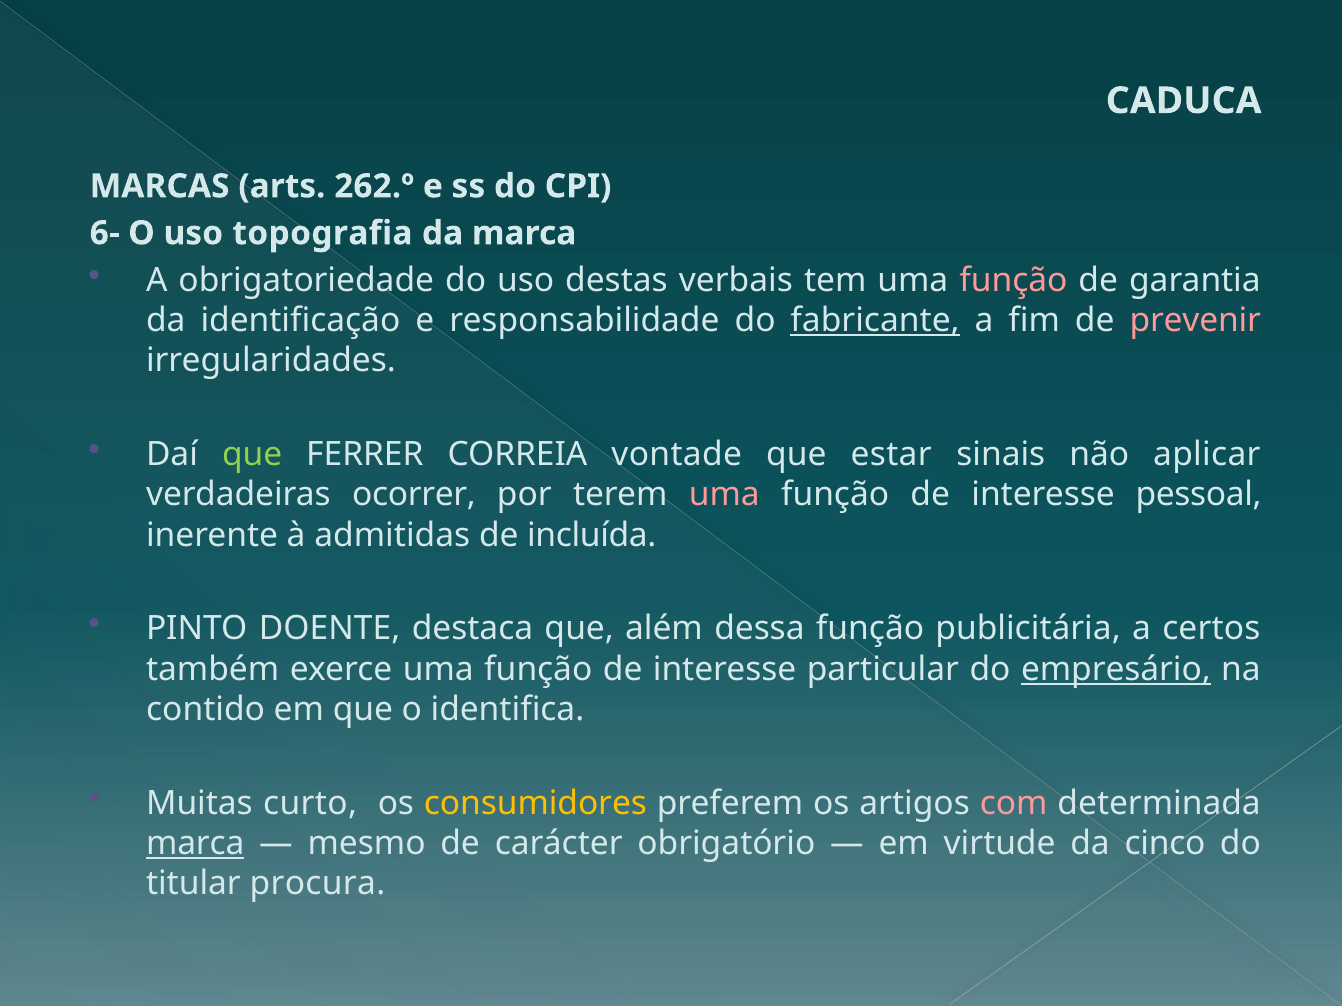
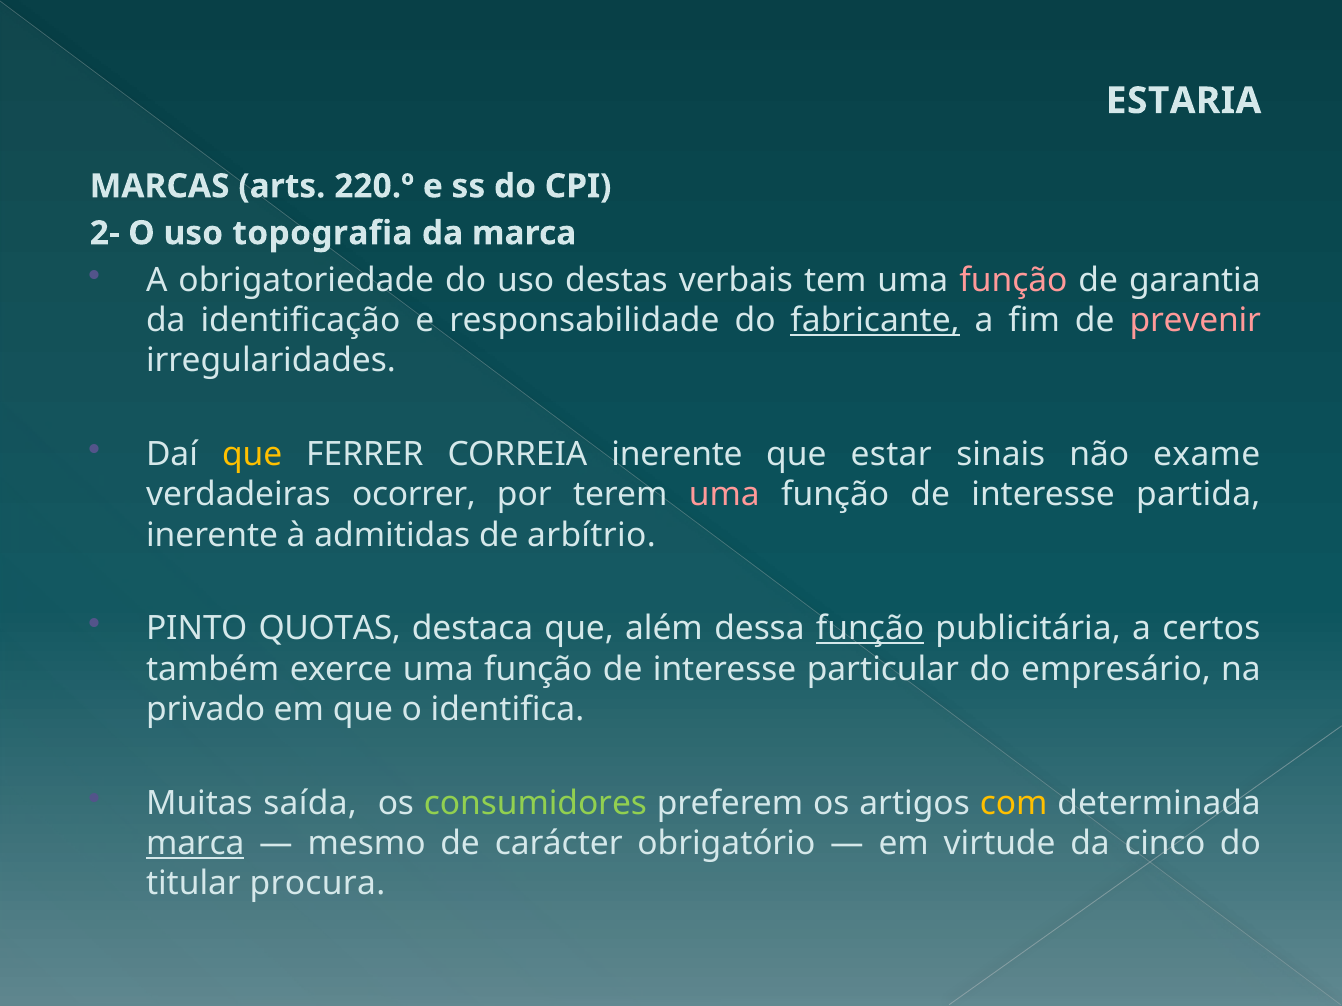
CADUCA: CADUCA -> ESTARIA
262.º: 262.º -> 220.º
6-: 6- -> 2-
que at (252, 455) colour: light green -> yellow
CORREIA vontade: vontade -> inerente
aplicar: aplicar -> exame
pessoal: pessoal -> partida
incluída: incluída -> arbítrio
DOENTE: DOENTE -> QUOTAS
função at (870, 629) underline: none -> present
empresário underline: present -> none
contido: contido -> privado
curto: curto -> saída
consumidores colour: yellow -> light green
com colour: pink -> yellow
